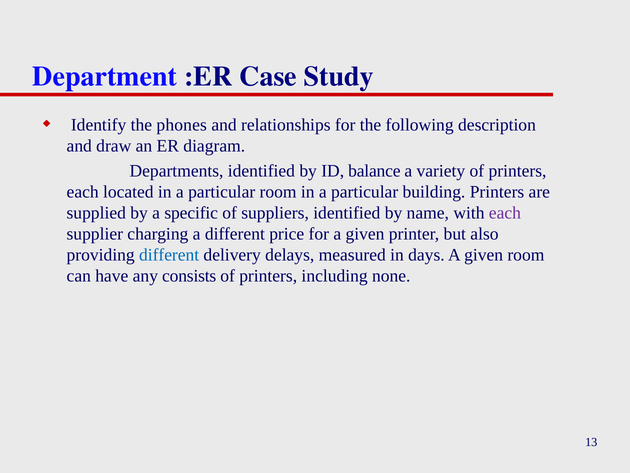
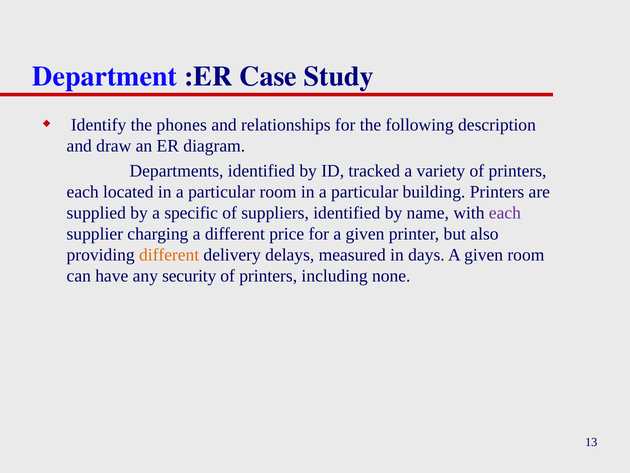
balance: balance -> tracked
different at (169, 255) colour: blue -> orange
consists: consists -> security
